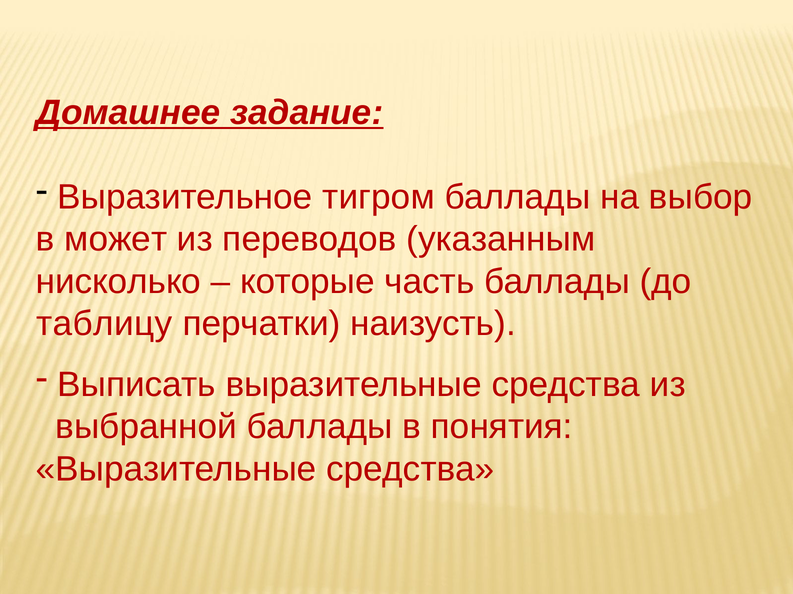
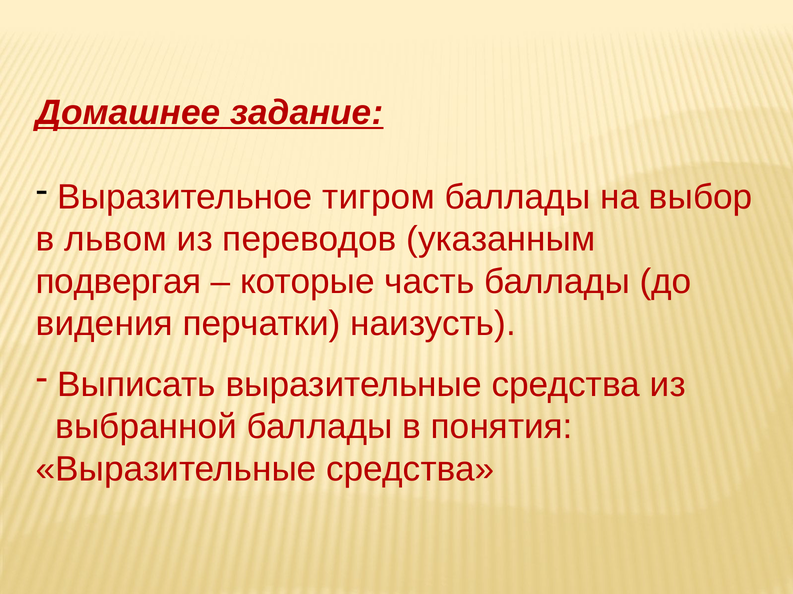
может: может -> львом
нисколько: нисколько -> подвергая
таблицу: таблицу -> видения
